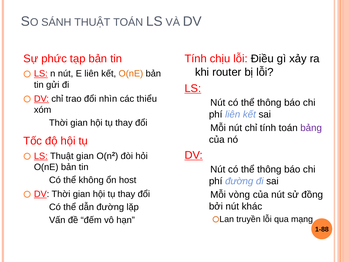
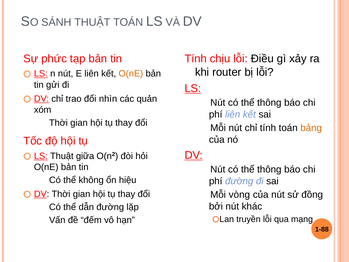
thiểu: thiểu -> quản
bảng colour: purple -> orange
Thuật gian: gian -> giữa
host: host -> hiệu
